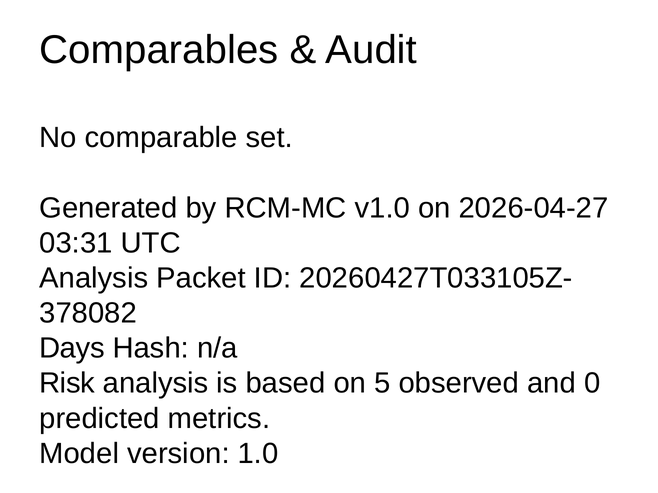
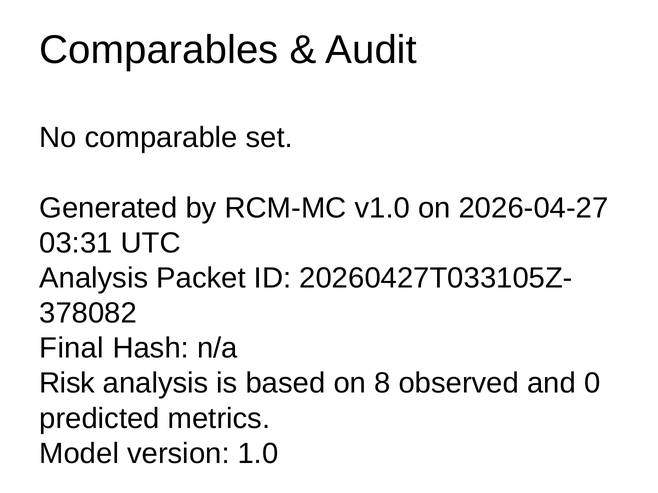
Days: Days -> Final
5: 5 -> 8
